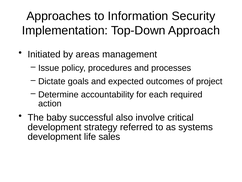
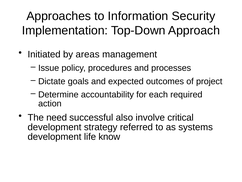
baby: baby -> need
sales: sales -> know
